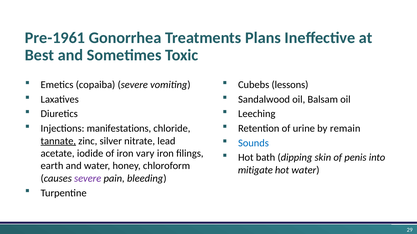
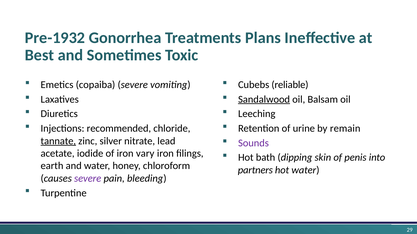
Pre-1961: Pre-1961 -> Pre-1932
lessons: lessons -> reliable
Sandalwood underline: none -> present
manifestations: manifestations -> recommended
Sounds colour: blue -> purple
mitigate: mitigate -> partners
